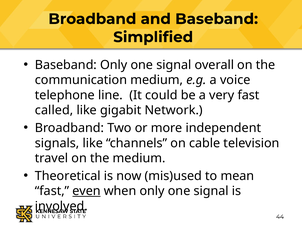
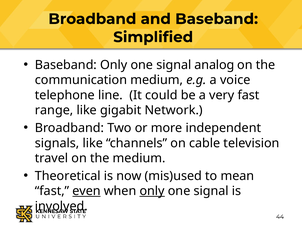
overall: overall -> analog
called: called -> range
only at (152, 191) underline: none -> present
